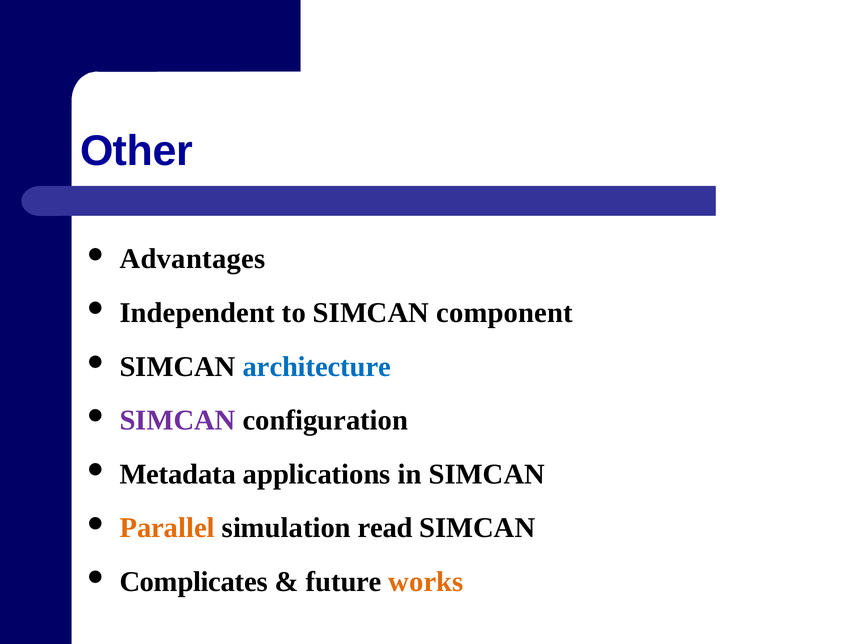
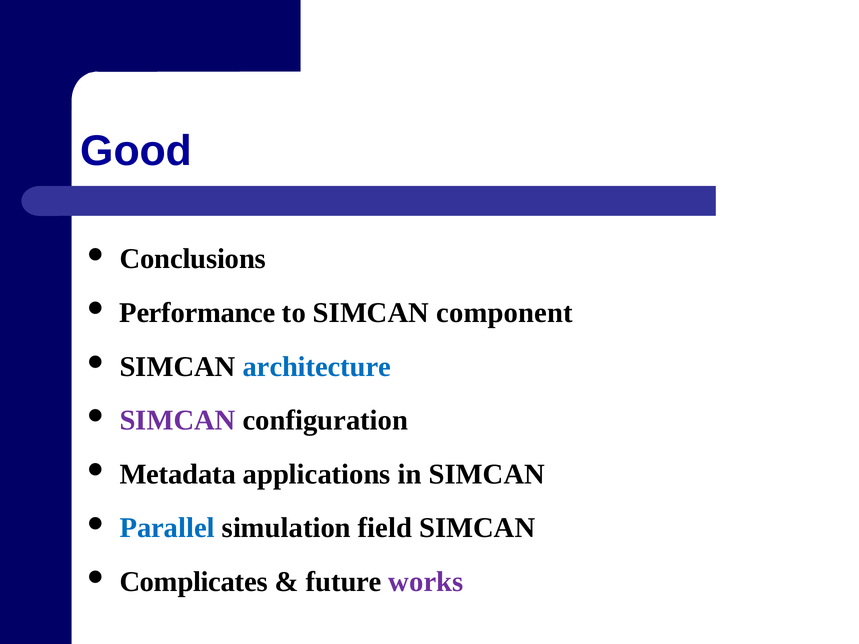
Other: Other -> Good
Advantages: Advantages -> Conclusions
Independent: Independent -> Performance
Parallel colour: orange -> blue
read: read -> field
works colour: orange -> purple
